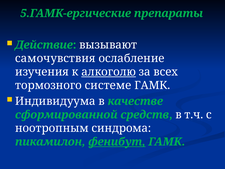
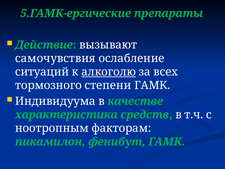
изучения: изучения -> ситуаций
системе: системе -> степени
сформированной: сформированной -> характеристика
синдрома: синдрома -> факторам
фенибут underline: present -> none
